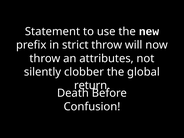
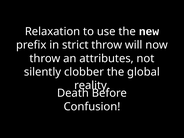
Statement: Statement -> Relaxation
return: return -> reality
